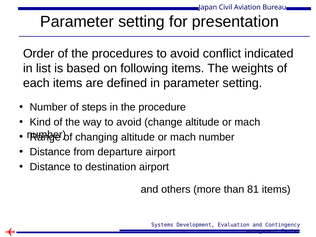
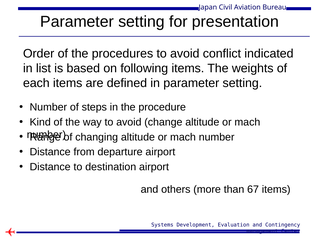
81: 81 -> 67
